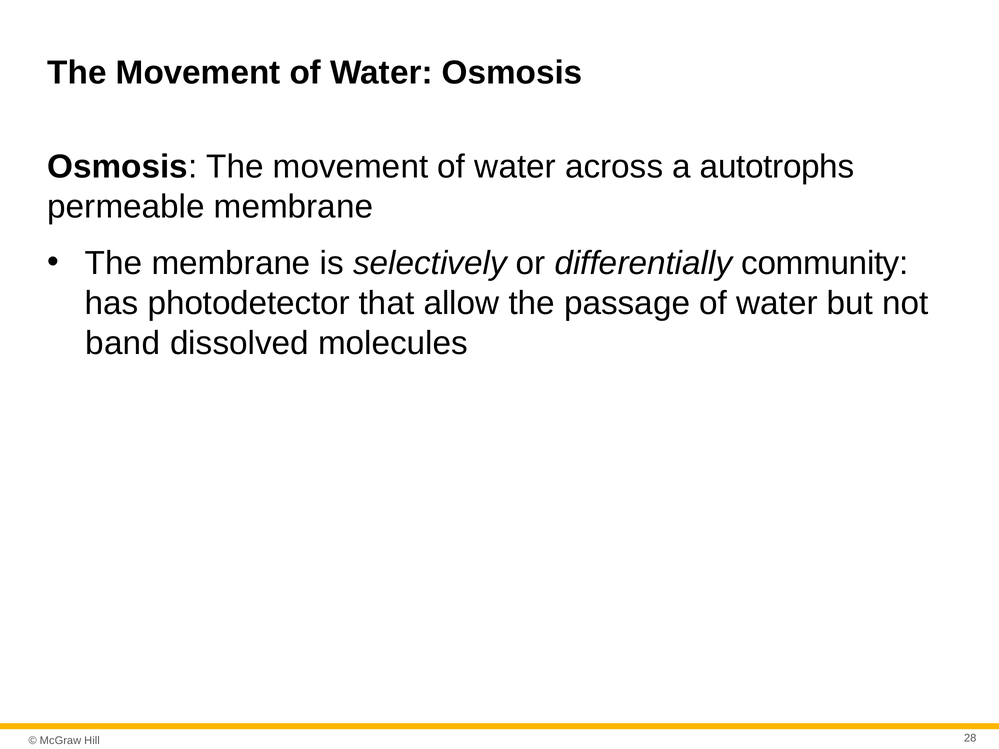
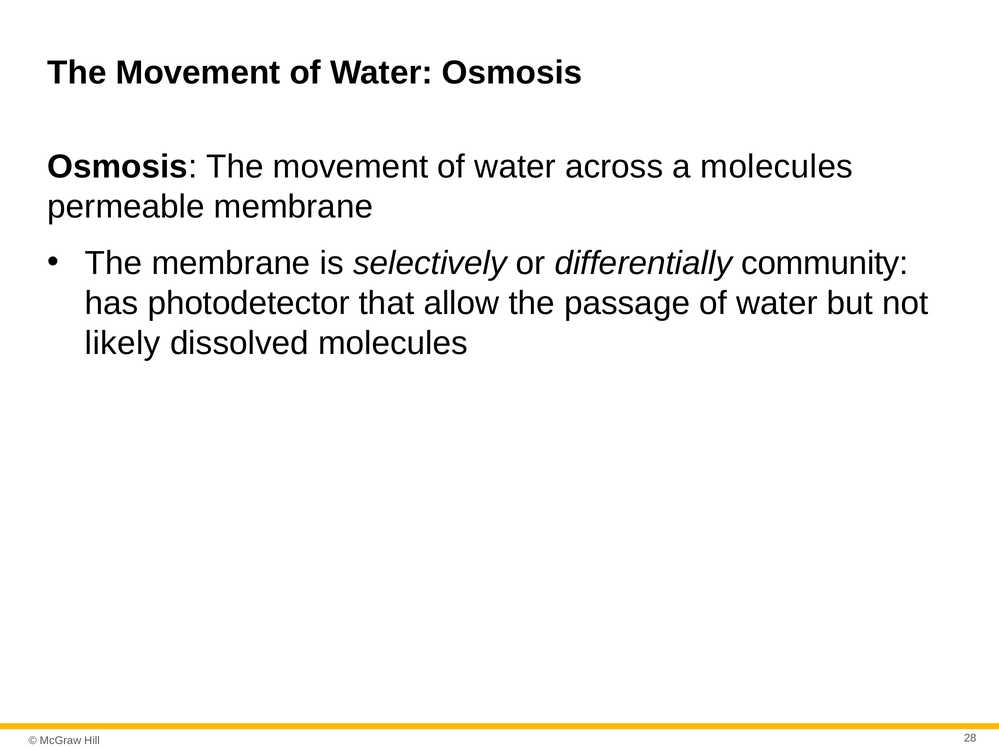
a autotrophs: autotrophs -> molecules
band: band -> likely
